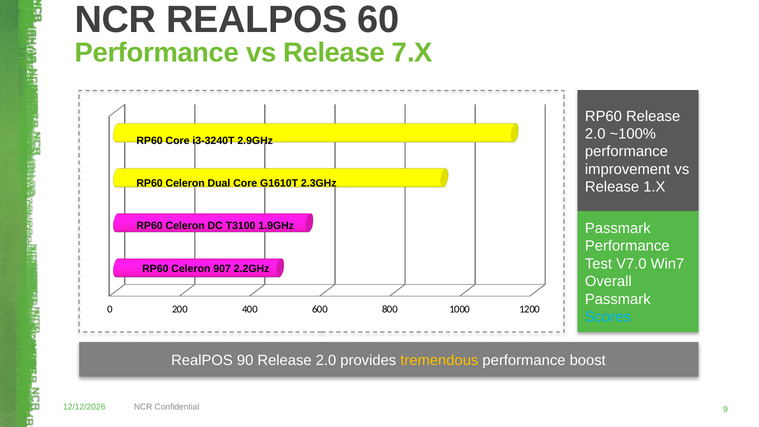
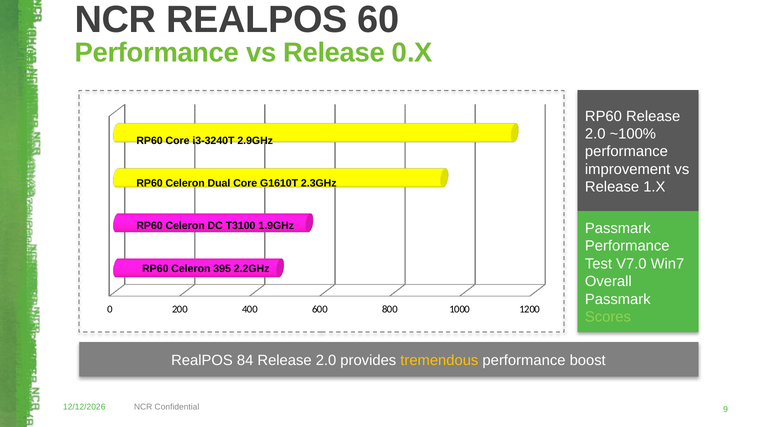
7.X: 7.X -> 0.X
907: 907 -> 395
Scores colour: light blue -> light green
90: 90 -> 84
